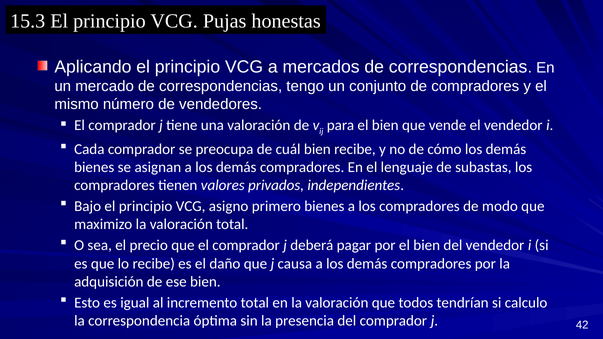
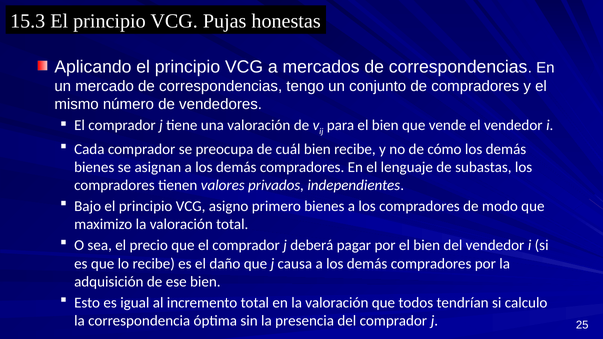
42: 42 -> 25
